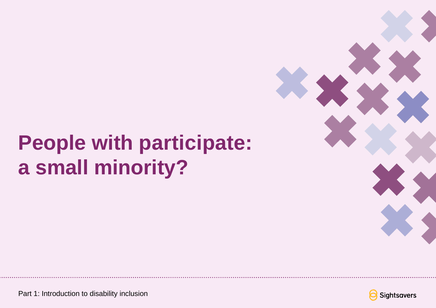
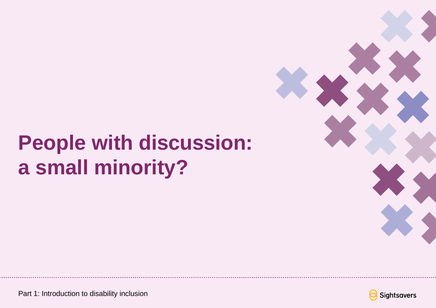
participate: participate -> discussion
